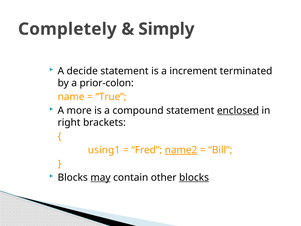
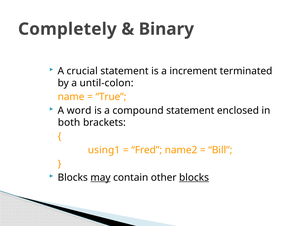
Simply: Simply -> Binary
decide: decide -> crucial
prior-colon: prior-colon -> until-colon
more: more -> word
enclosed underline: present -> none
right: right -> both
name2 underline: present -> none
